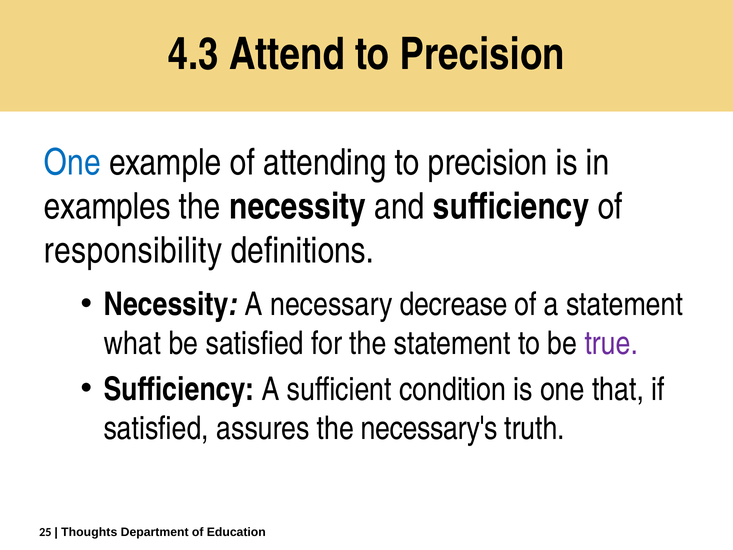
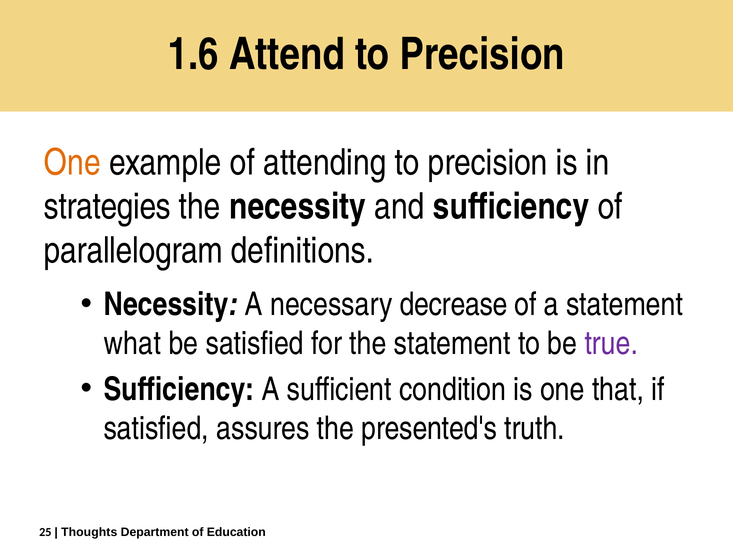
4.3: 4.3 -> 1.6
One at (72, 163) colour: blue -> orange
examples: examples -> strategies
responsibility: responsibility -> parallelogram
necessary's: necessary's -> presented's
